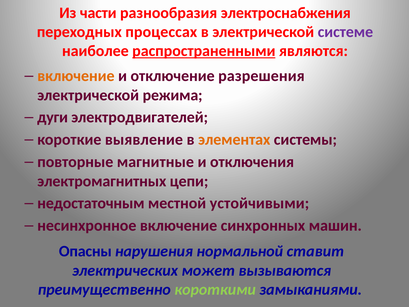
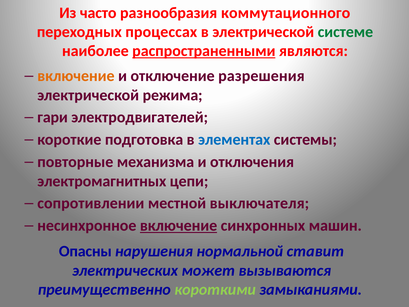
части: части -> часто
электроснабжения: электроснабжения -> коммутационного
системе colour: purple -> green
дуги: дуги -> гари
выявление: выявление -> подготовка
элементах colour: orange -> blue
магнитные: магнитные -> механизма
недостаточным: недостаточным -> сопротивлении
устойчивыми: устойчивыми -> выключателя
включение at (179, 226) underline: none -> present
